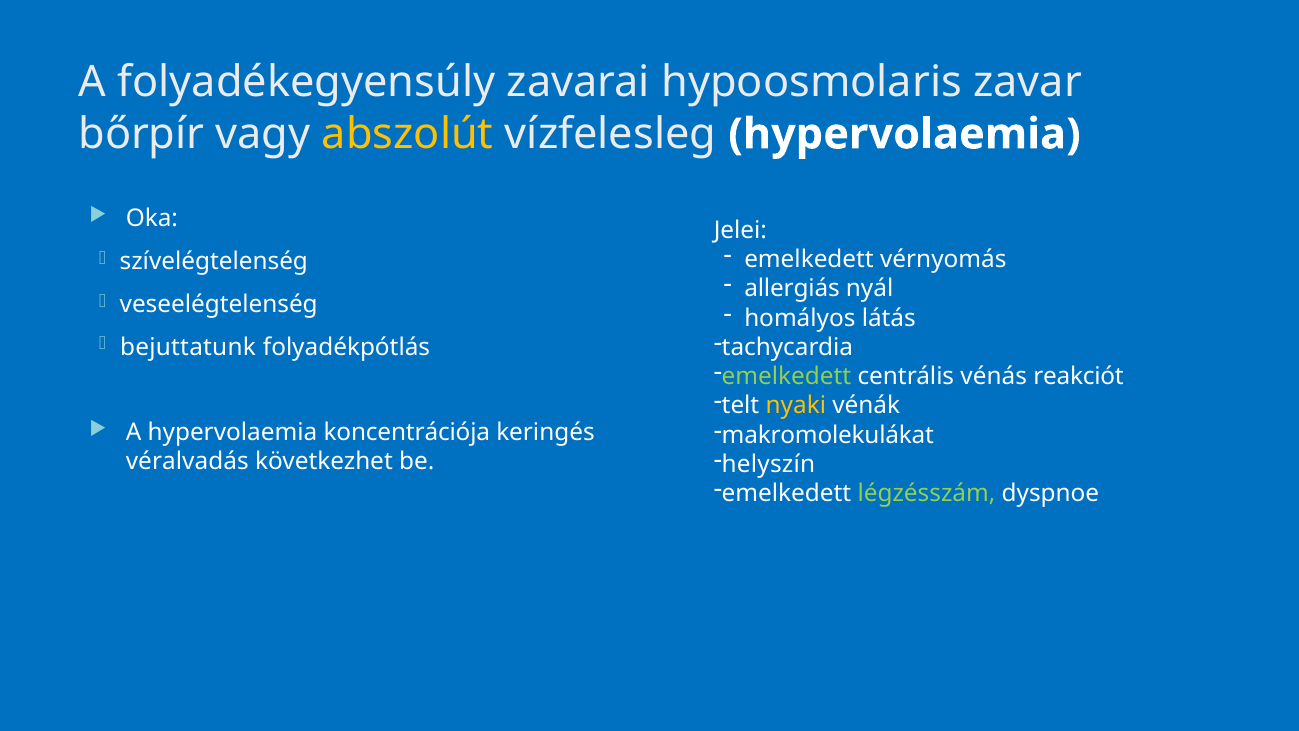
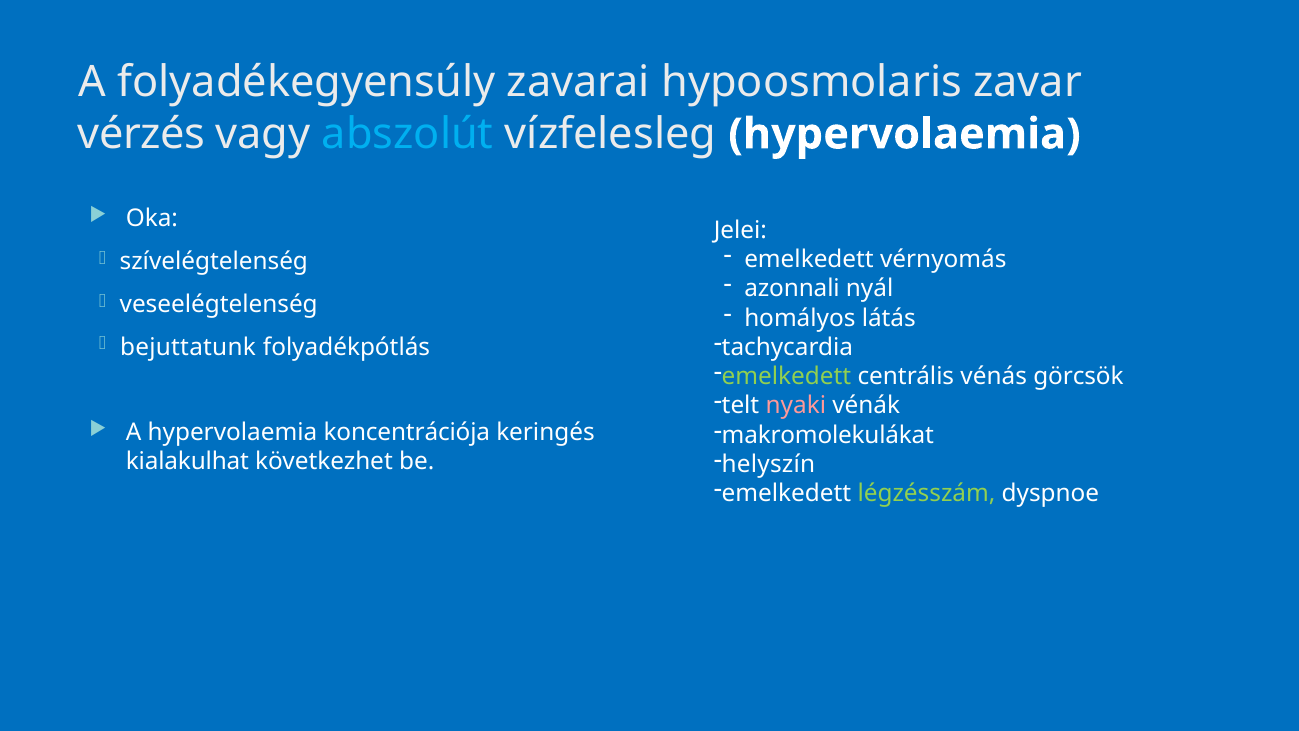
bőrpír: bőrpír -> vérzés
abszolút colour: yellow -> light blue
allergiás: allergiás -> azonnali
reakciót: reakciót -> görcsök
nyaki colour: yellow -> pink
véralvadás: véralvadás -> kialakulhat
